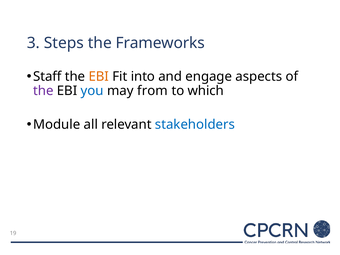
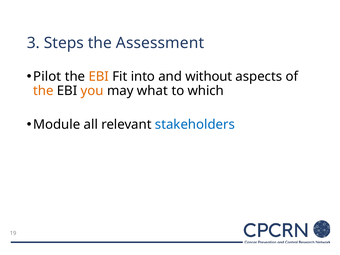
Frameworks: Frameworks -> Assessment
Staff: Staff -> Pilot
engage: engage -> without
the at (43, 91) colour: purple -> orange
you colour: blue -> orange
from: from -> what
